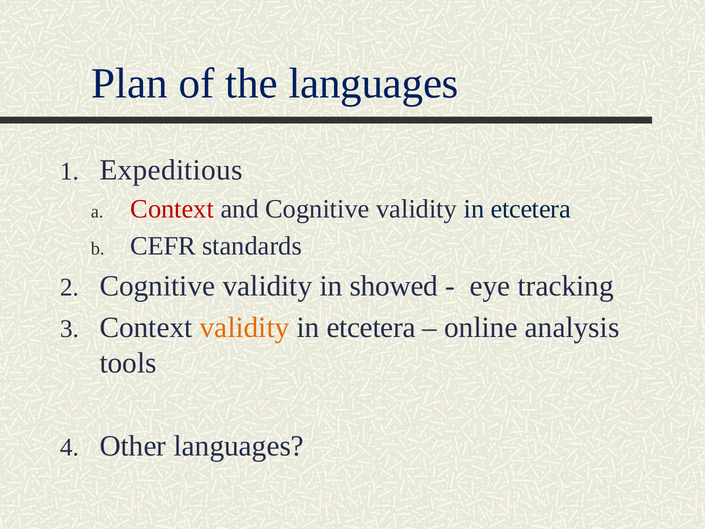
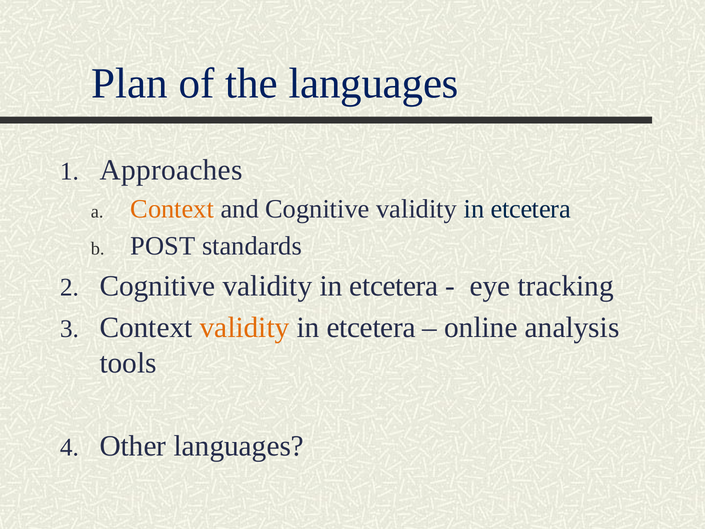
Expeditious: Expeditious -> Approaches
Context at (172, 209) colour: red -> orange
CEFR: CEFR -> POST
showed at (394, 286): showed -> etcetera
